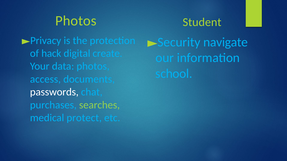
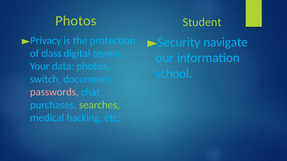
hack: hack -> class
create: create -> teams
access: access -> switch
passwords colour: white -> pink
protect: protect -> hacking
